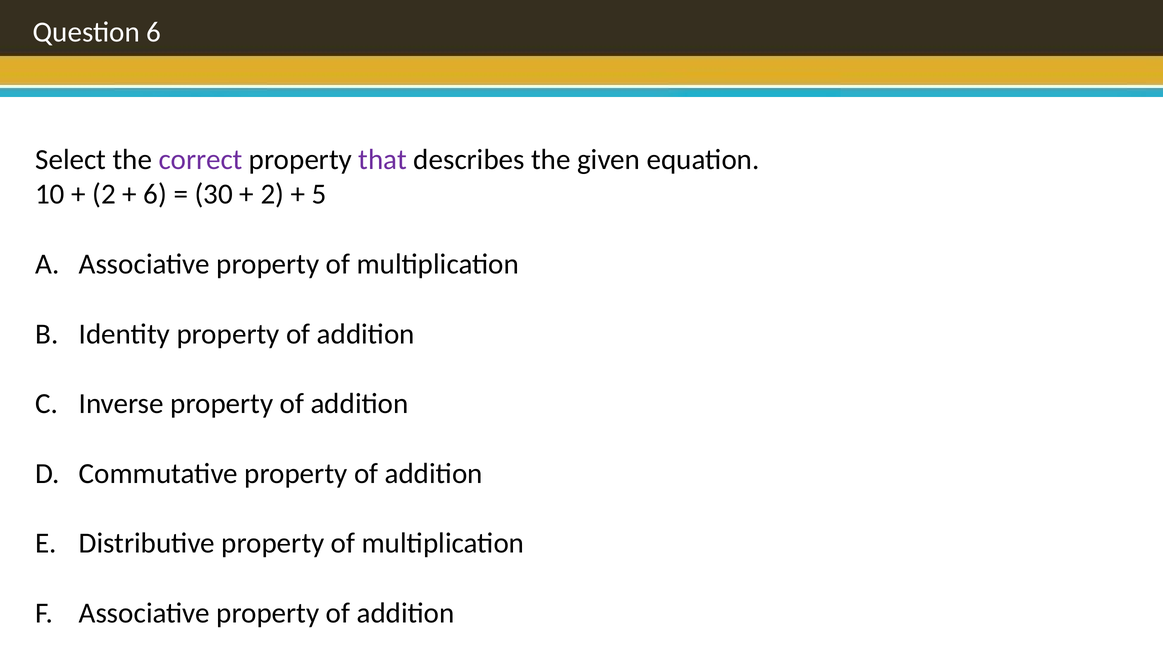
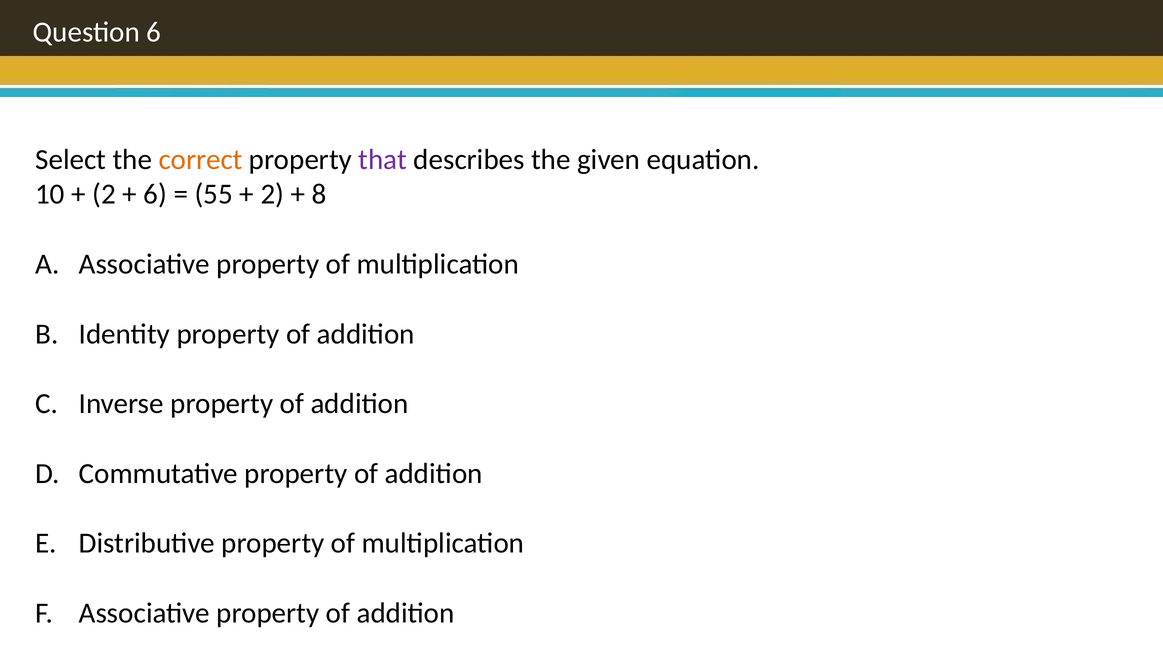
correct colour: purple -> orange
30: 30 -> 55
5: 5 -> 8
